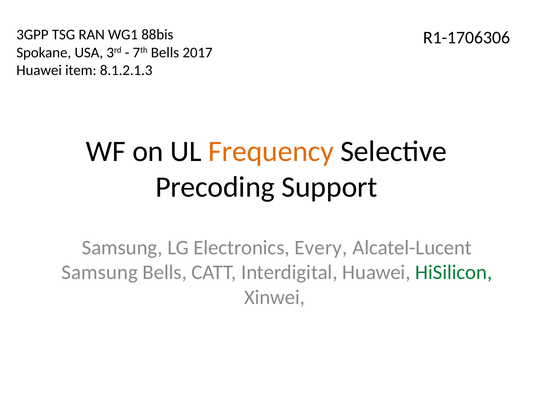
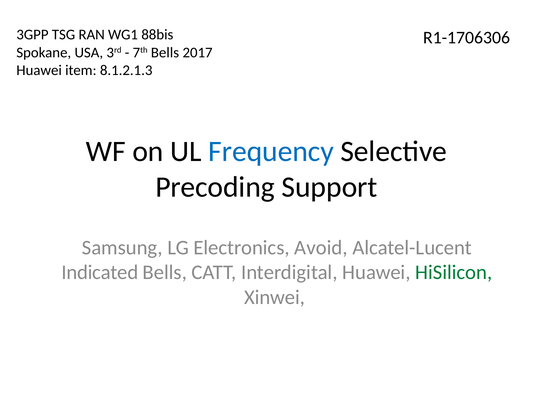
Frequency colour: orange -> blue
Every: Every -> Avoid
Samsung at (100, 272): Samsung -> Indicated
